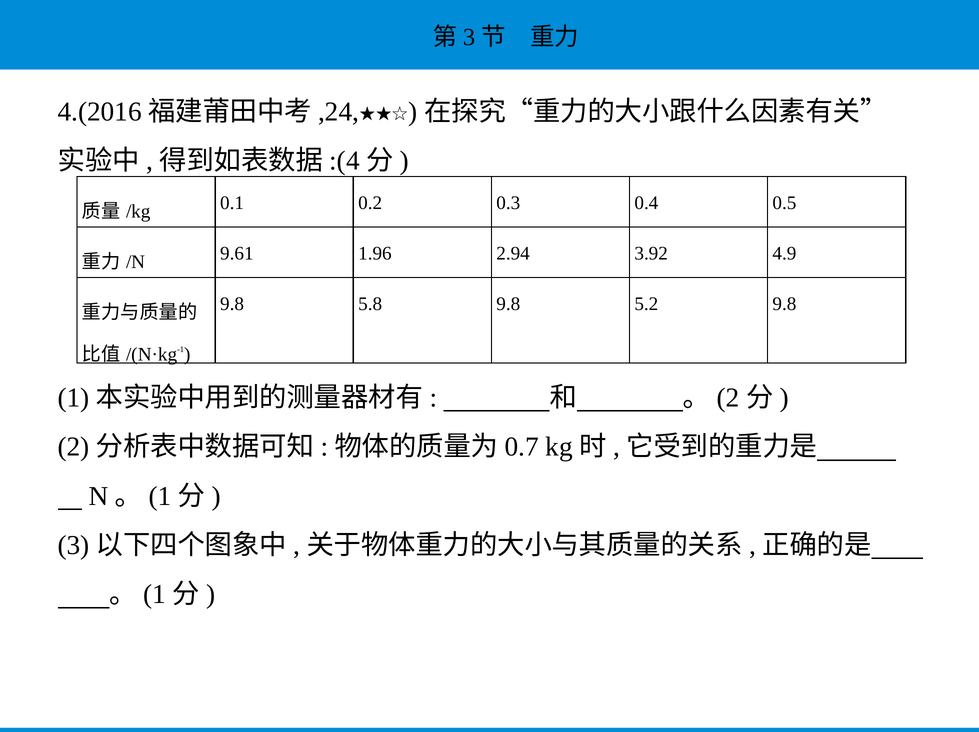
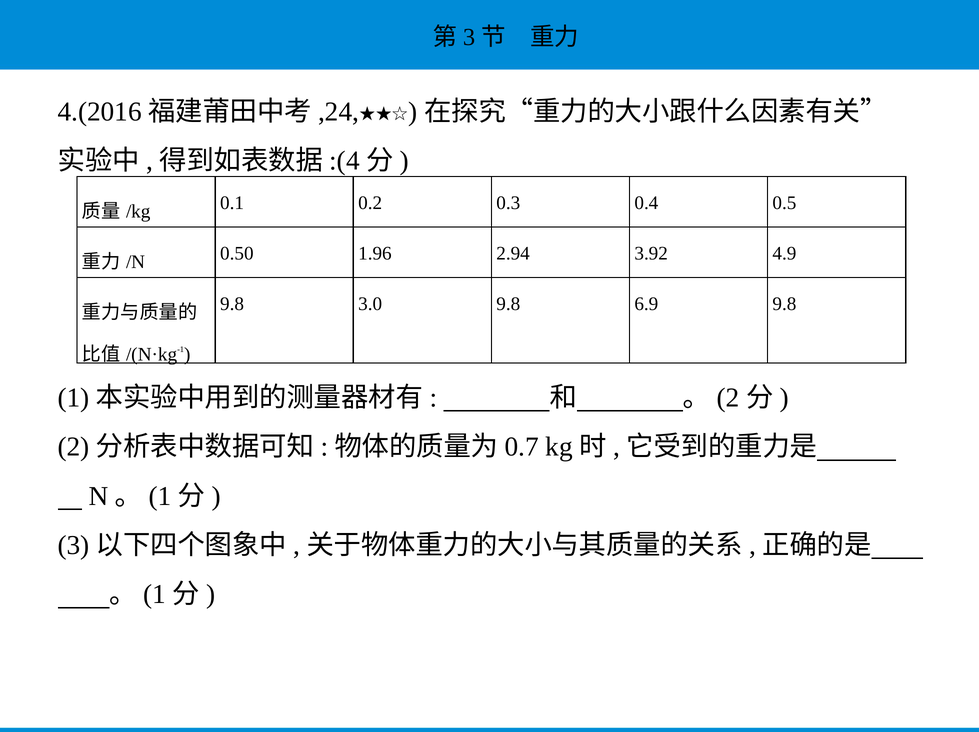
9.61: 9.61 -> 0.50
5.8: 5.8 -> 3.0
5.2: 5.2 -> 6.9
